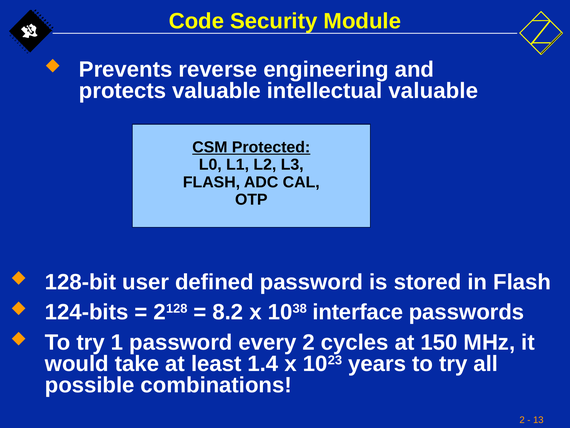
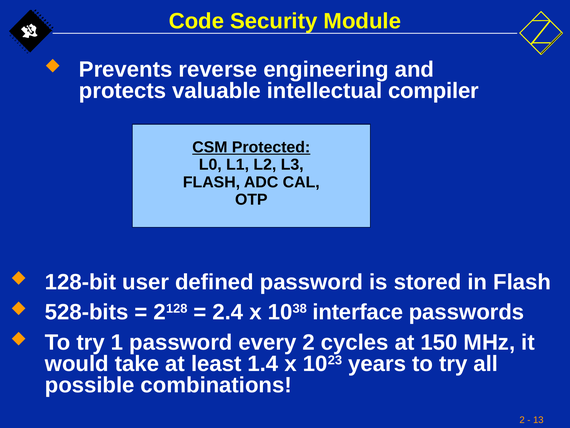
intellectual valuable: valuable -> compiler
124-bits: 124-bits -> 528-bits
8.2: 8.2 -> 2.4
